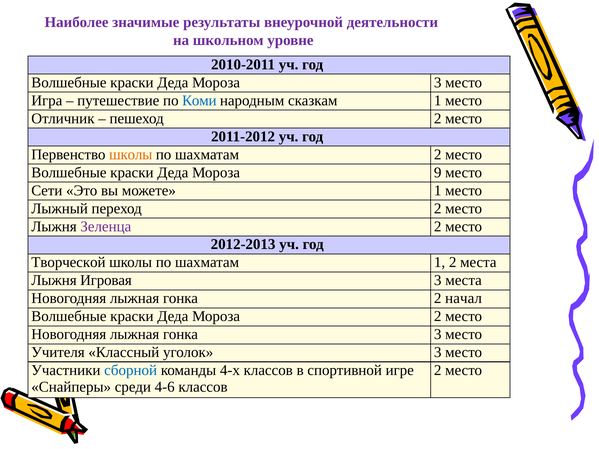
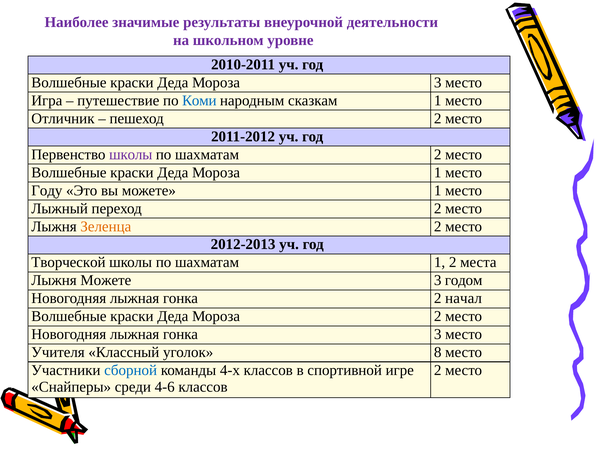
школы at (131, 155) colour: orange -> purple
Мороза 9: 9 -> 1
Сети: Сети -> Году
Зеленца colour: purple -> orange
Лыжня Игровая: Игровая -> Можете
3 места: места -> годом
уголок 3: 3 -> 8
